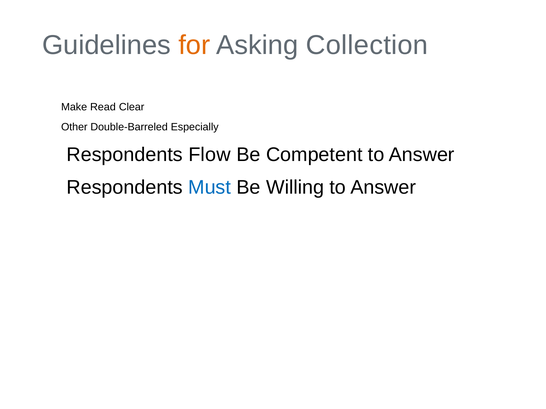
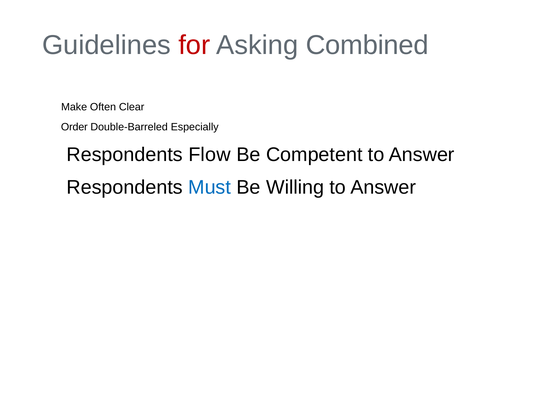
for colour: orange -> red
Collection: Collection -> Combined
Read: Read -> Often
Other: Other -> Order
